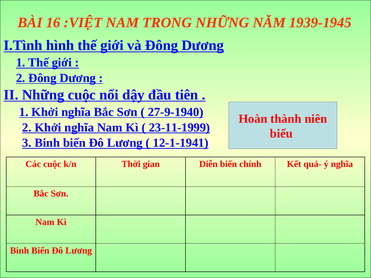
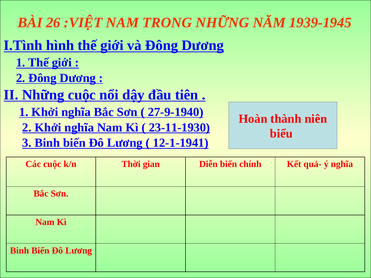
16: 16 -> 26
23-11-1999: 23-11-1999 -> 23-11-1930
